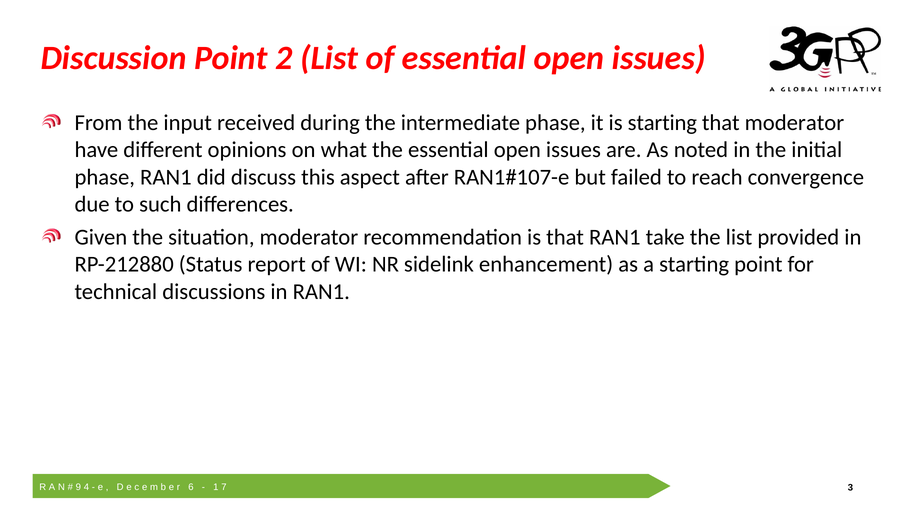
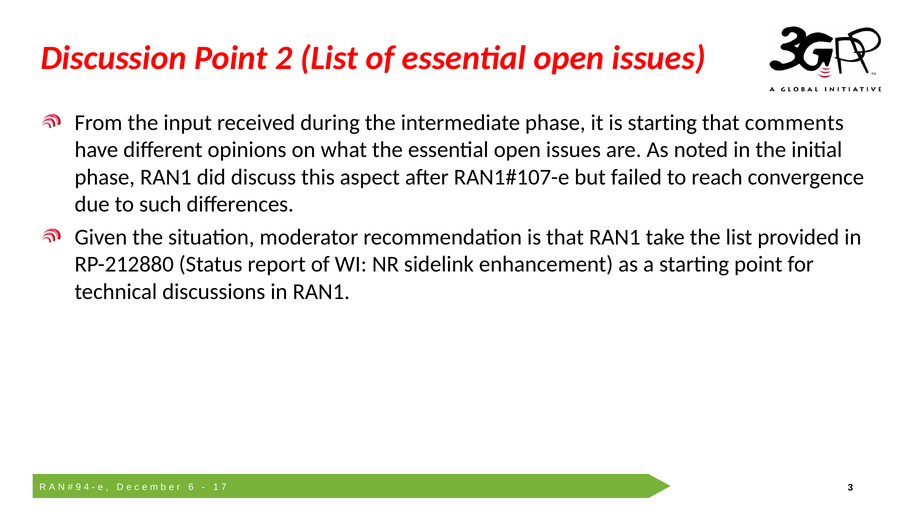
that moderator: moderator -> comments
